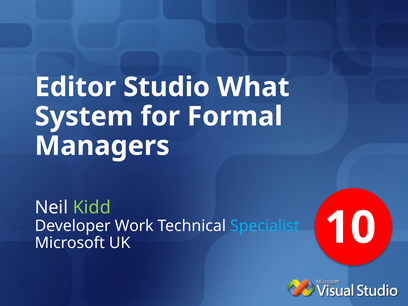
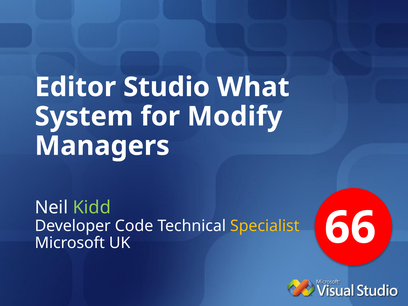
Formal: Formal -> Modify
Work: Work -> Code
Specialist colour: light blue -> yellow
10: 10 -> 66
